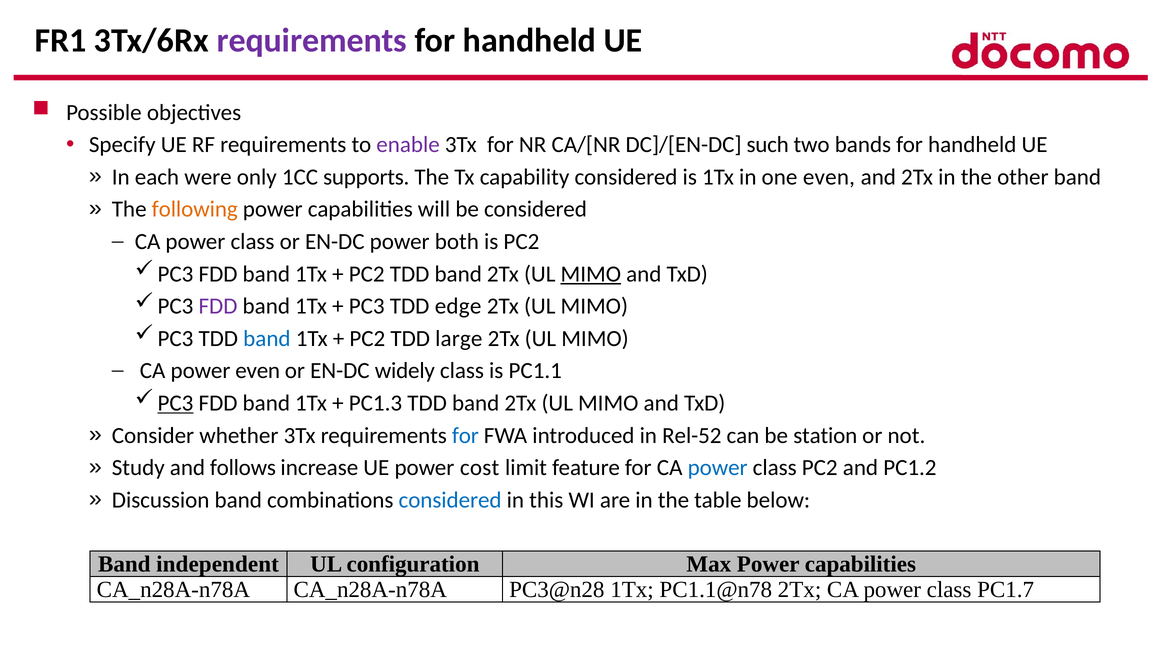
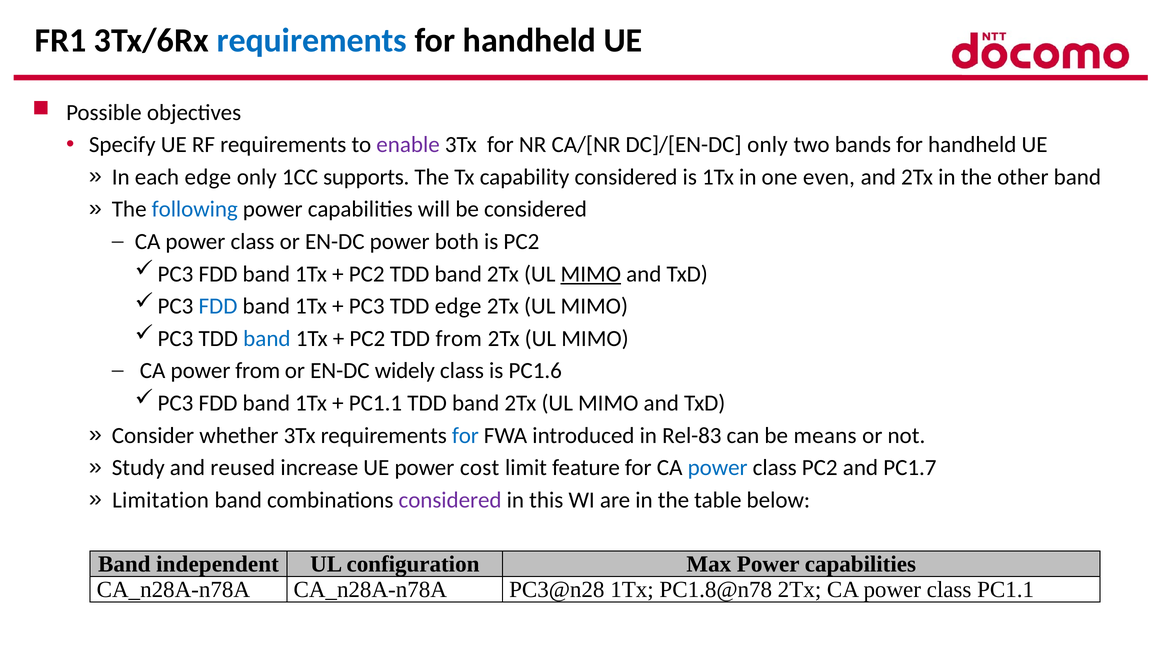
requirements at (312, 40) colour: purple -> blue
DC]/[EN-DC such: such -> only
each were: were -> edge
following colour: orange -> blue
FDD at (218, 306) colour: purple -> blue
TDD large: large -> from
power even: even -> from
PC1.1: PC1.1 -> PC1.6
PC3 at (176, 403) underline: present -> none
PC1.3 at (375, 403): PC1.3 -> PC1.1
Rel-52: Rel-52 -> Rel-83
station: station -> means
follows: follows -> reused
PC1.2: PC1.2 -> PC1.7
Discussion: Discussion -> Limitation
considered at (450, 500) colour: blue -> purple
PC1.1@n78: PC1.1@n78 -> PC1.8@n78
class PC1.7: PC1.7 -> PC1.1
